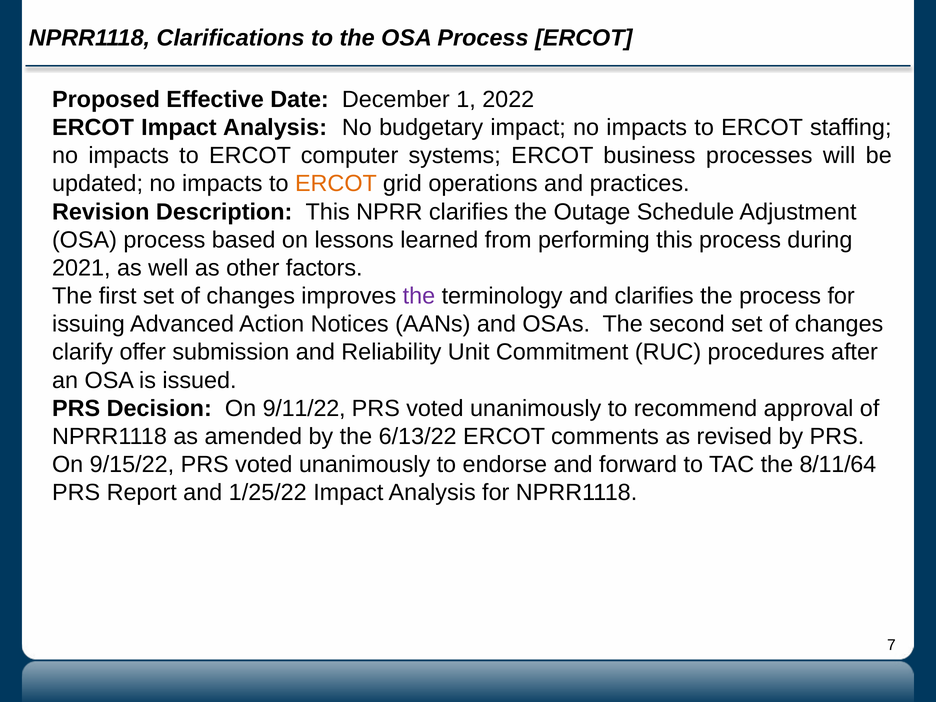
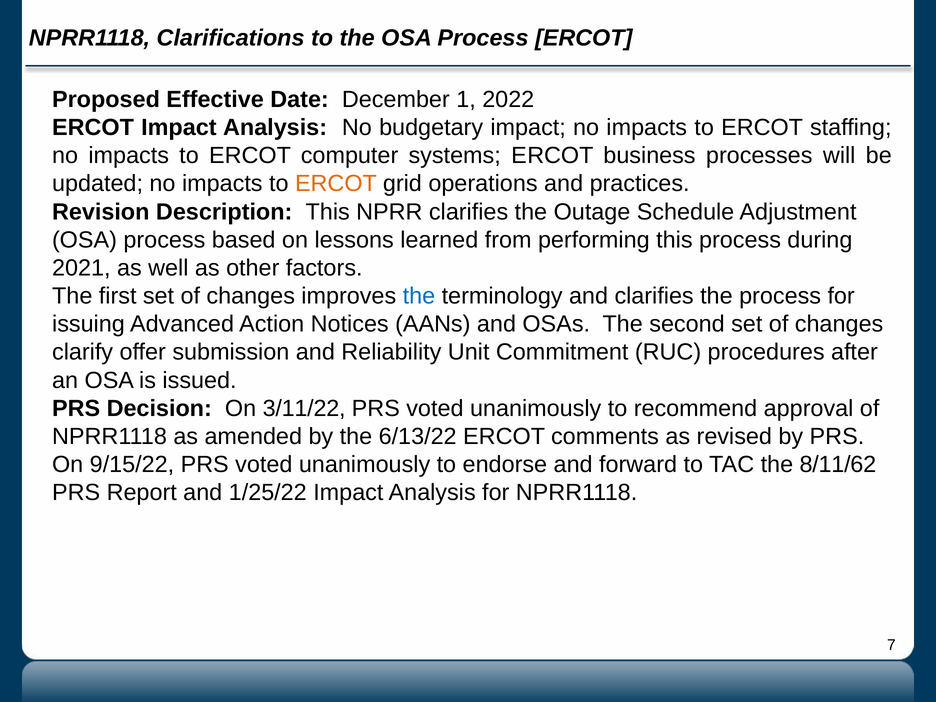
the at (419, 296) colour: purple -> blue
9/11/22: 9/11/22 -> 3/11/22
8/11/64: 8/11/64 -> 8/11/62
